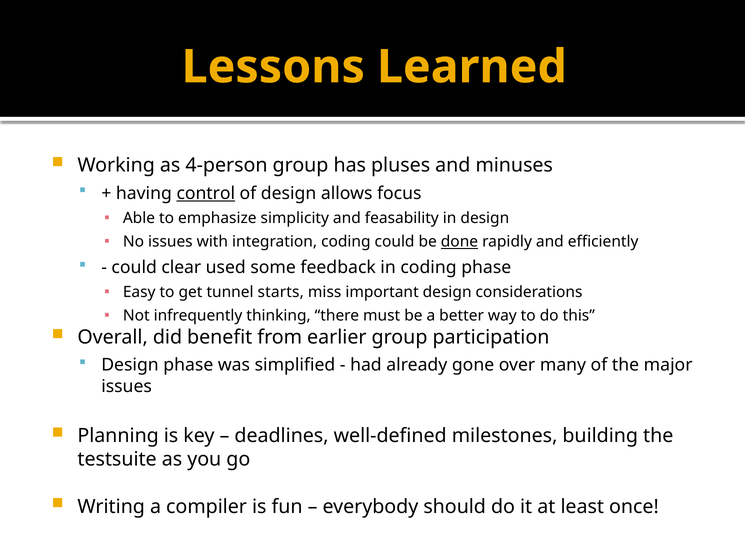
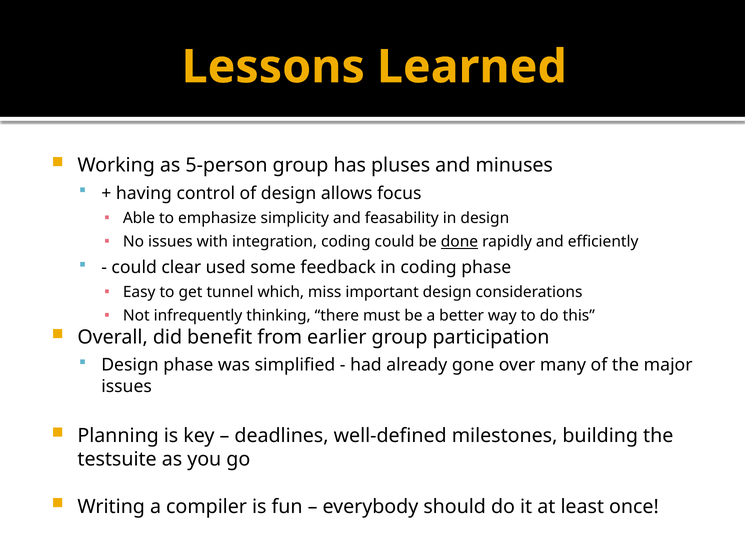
4-person: 4-person -> 5-person
control underline: present -> none
starts: starts -> which
